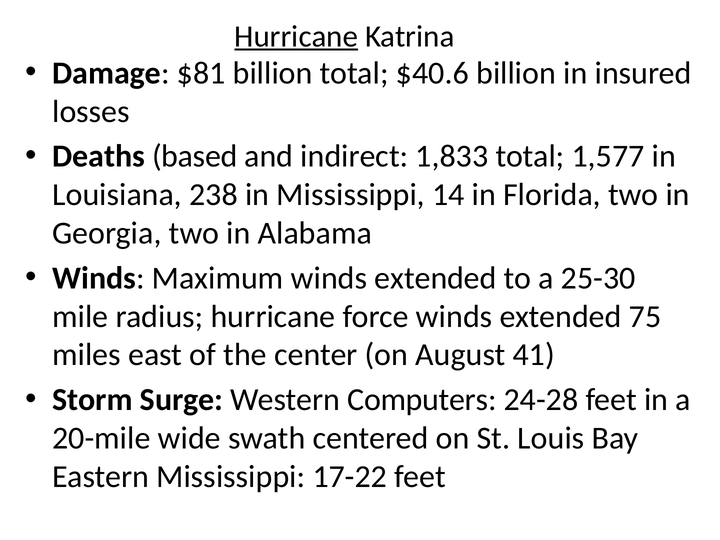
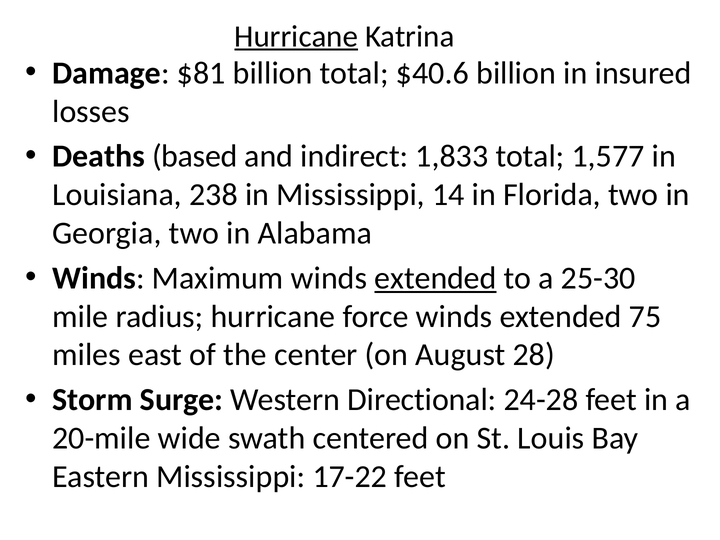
extended at (436, 278) underline: none -> present
41: 41 -> 28
Computers: Computers -> Directional
